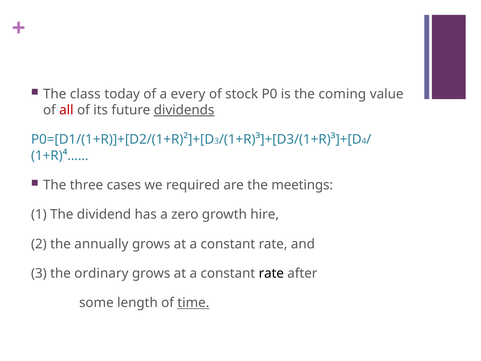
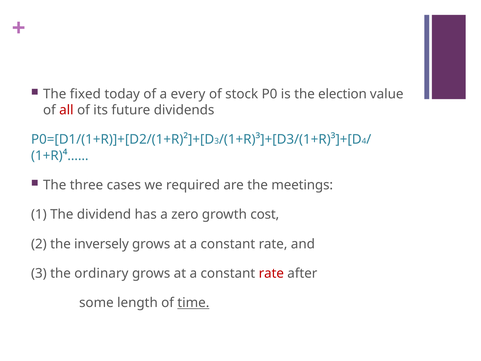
class: class -> fixed
coming: coming -> election
dividends underline: present -> none
hire: hire -> cost
annually: annually -> inversely
rate at (271, 273) colour: black -> red
